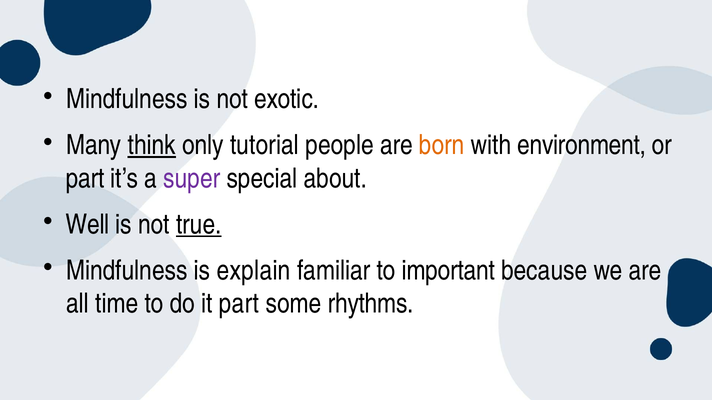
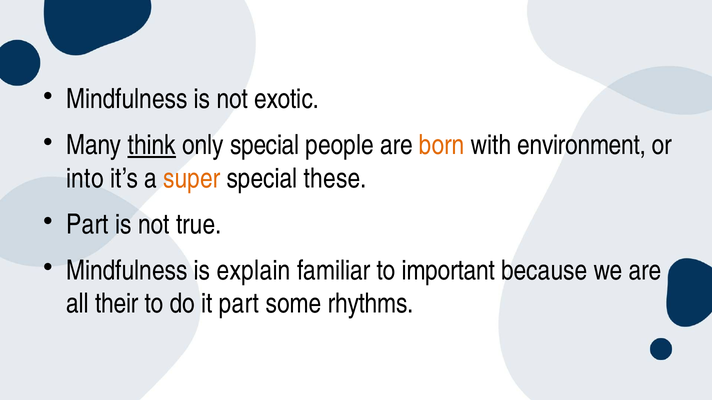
only tutorial: tutorial -> special
part at (85, 179): part -> into
super colour: purple -> orange
about: about -> these
Well at (88, 225): Well -> Part
true underline: present -> none
time: time -> their
